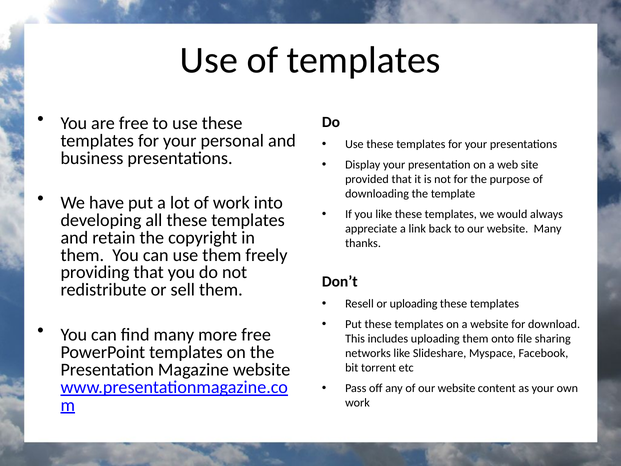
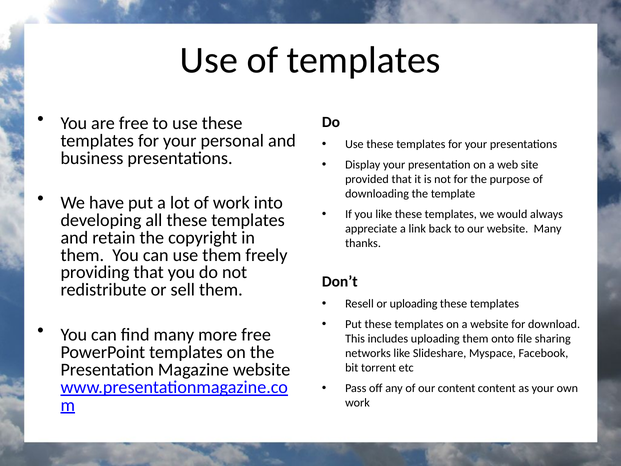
of our website: website -> content
